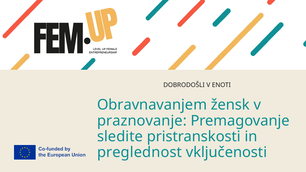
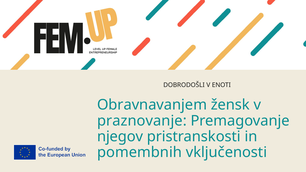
sledite: sledite -> njegov
preglednost: preglednost -> pomembnih
